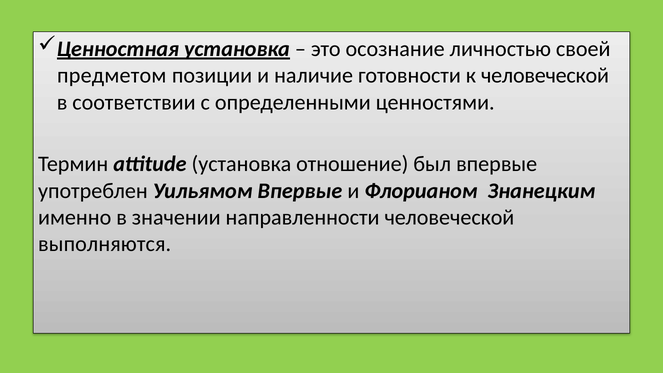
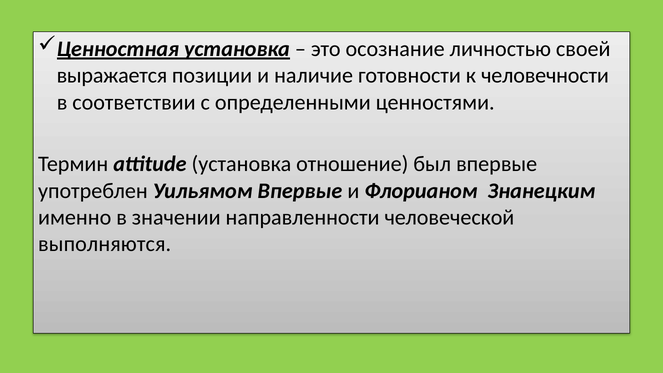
предметом: предметом -> выражается
к человеческой: человеческой -> человечности
